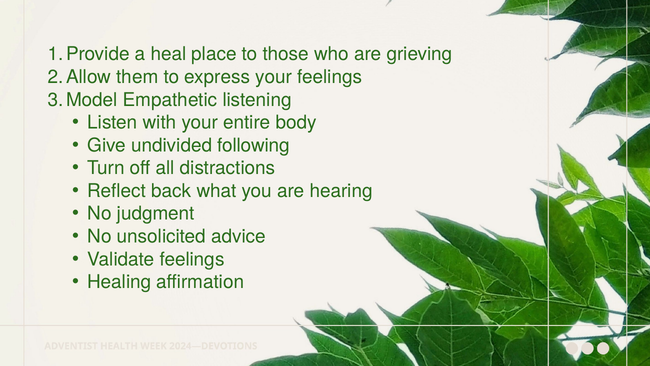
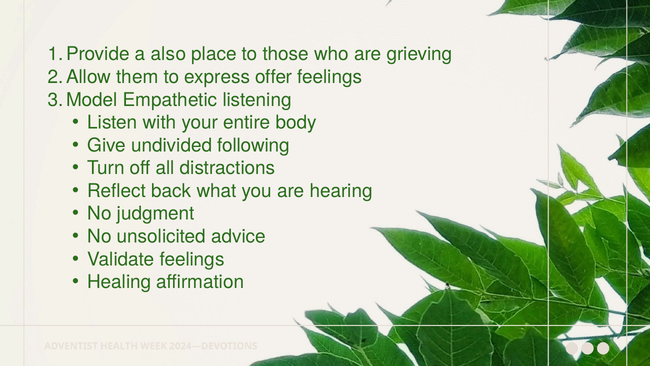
heal: heal -> also
express your: your -> offer
